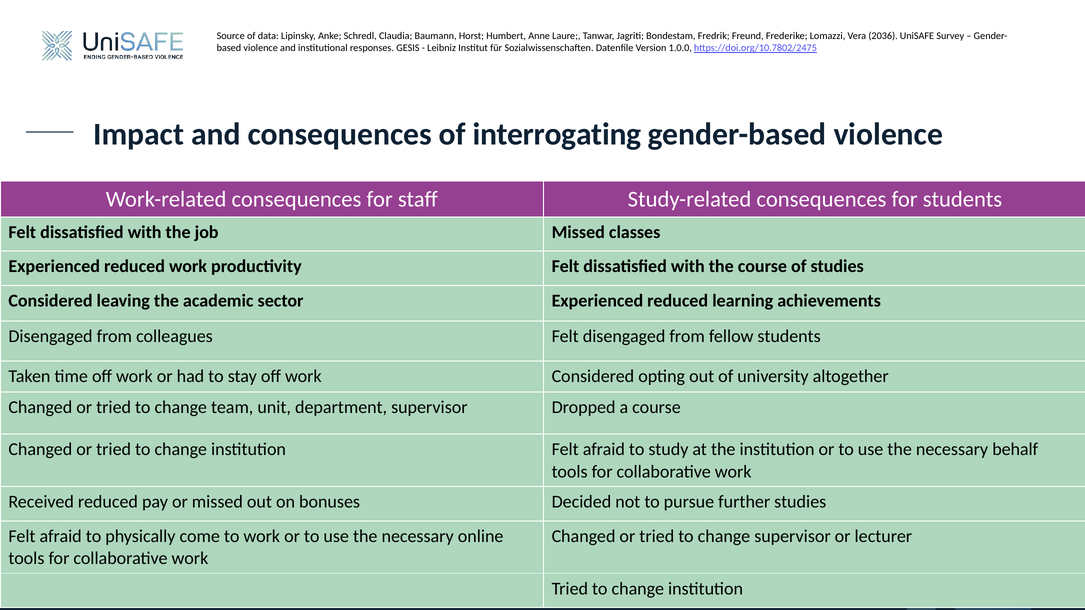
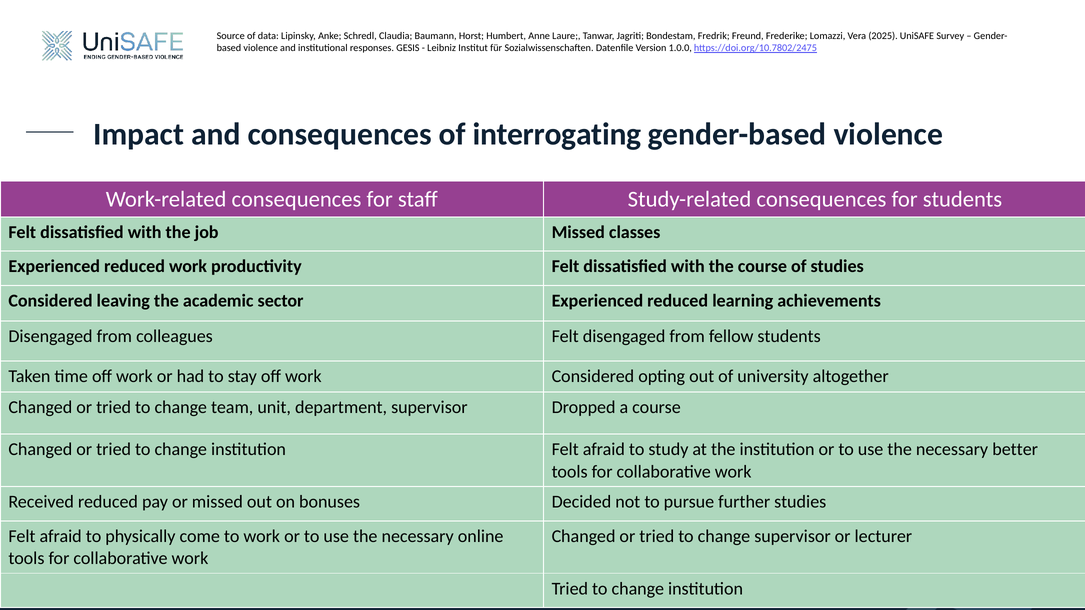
2036: 2036 -> 2025
behalf: behalf -> better
